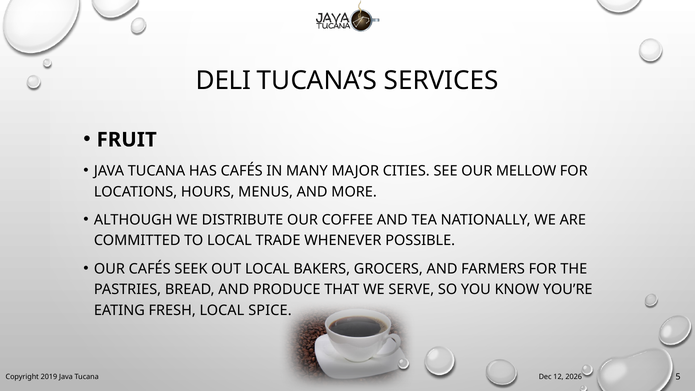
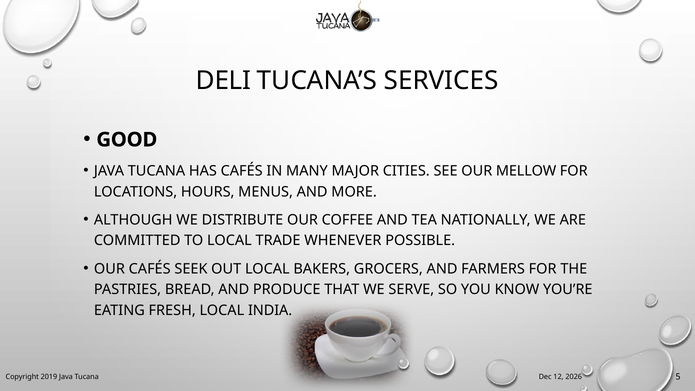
FRUIT: FRUIT -> GOOD
SPICE: SPICE -> INDIA
